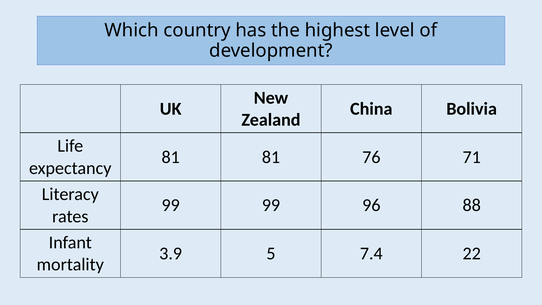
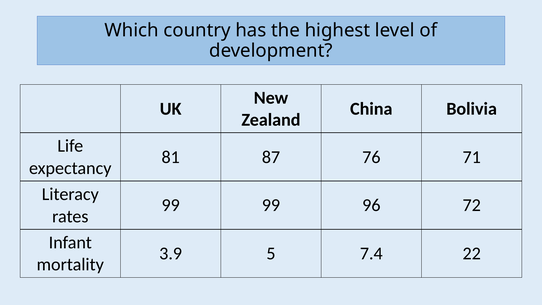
81 81: 81 -> 87
88: 88 -> 72
